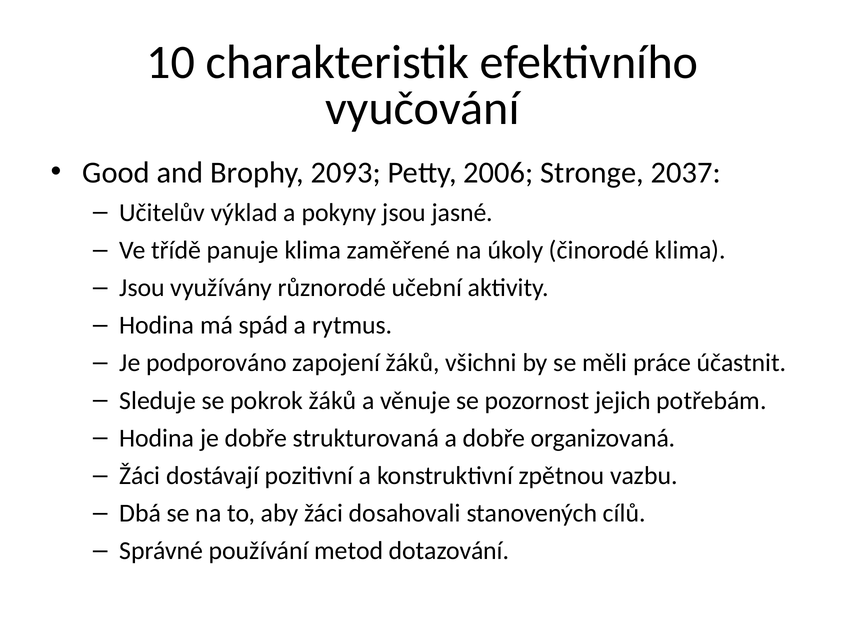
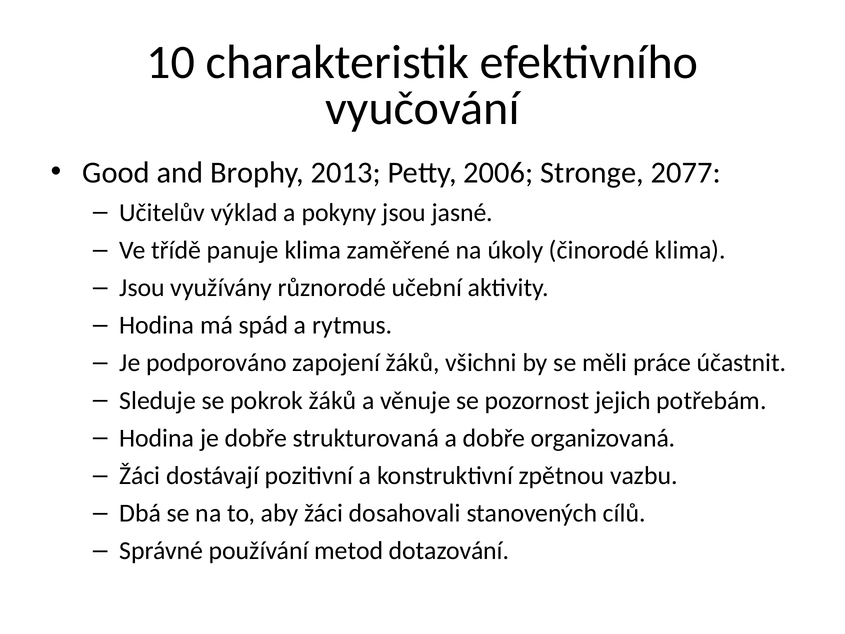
2093: 2093 -> 2013
2037: 2037 -> 2077
